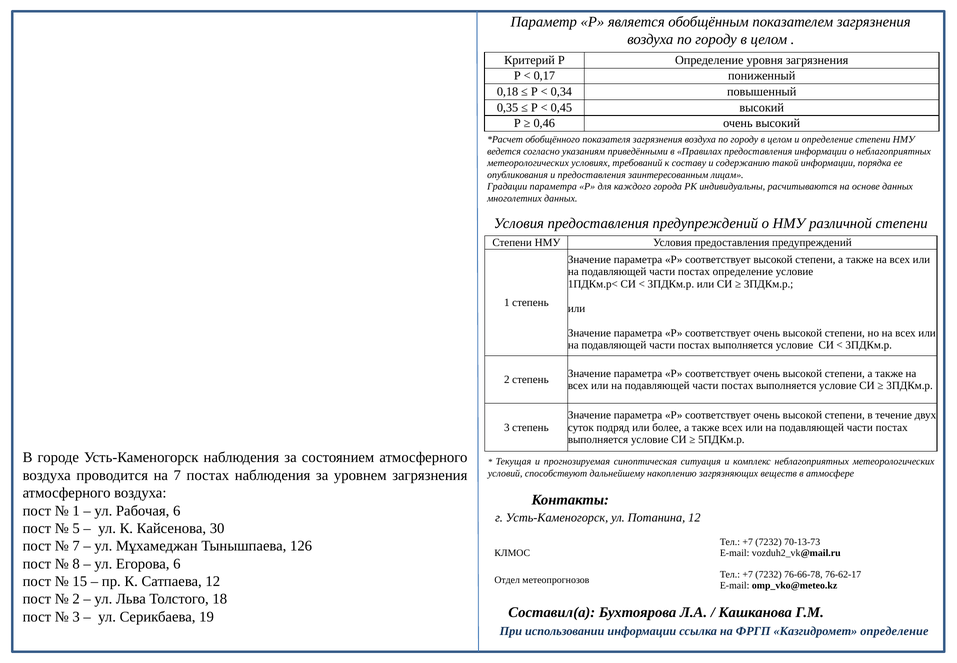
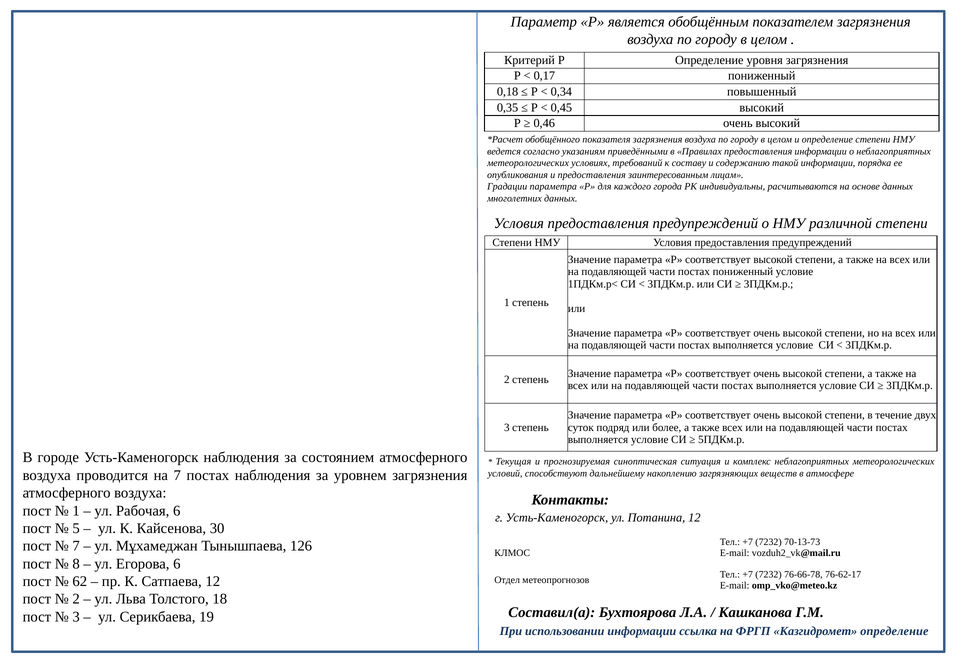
постах определение: определение -> пониженный
15: 15 -> 62
